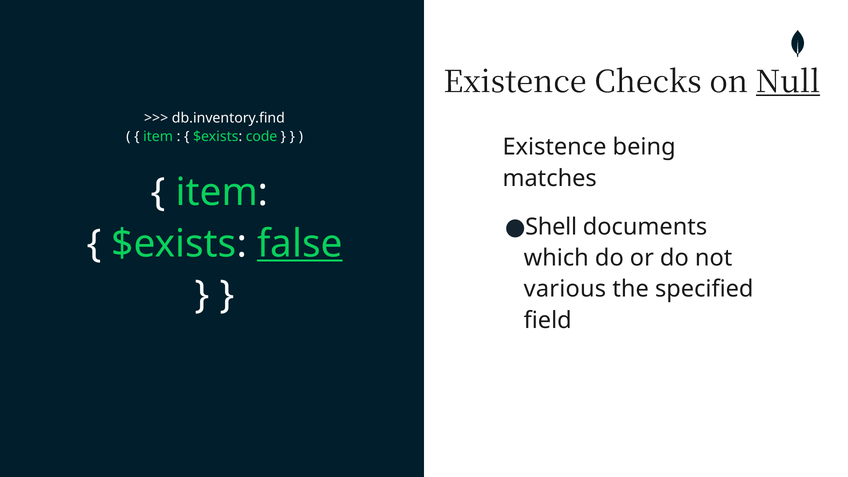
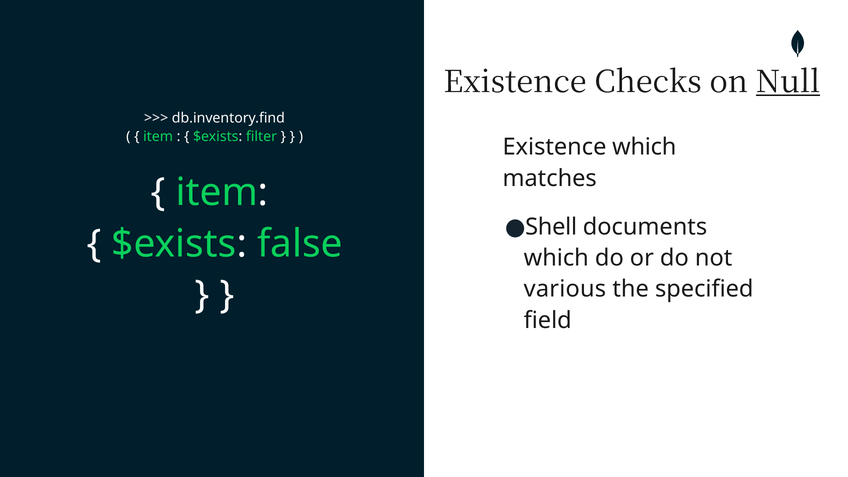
code: code -> filter
Existence being: being -> which
false underline: present -> none
